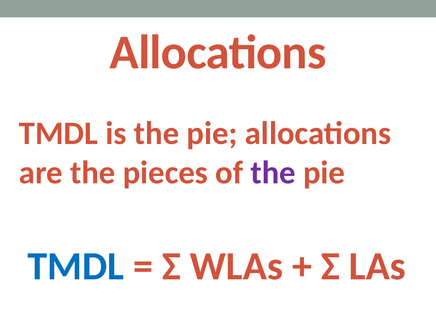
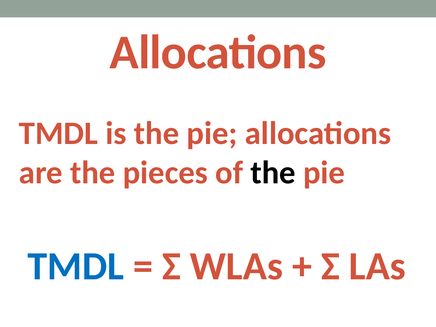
the at (273, 173) colour: purple -> black
